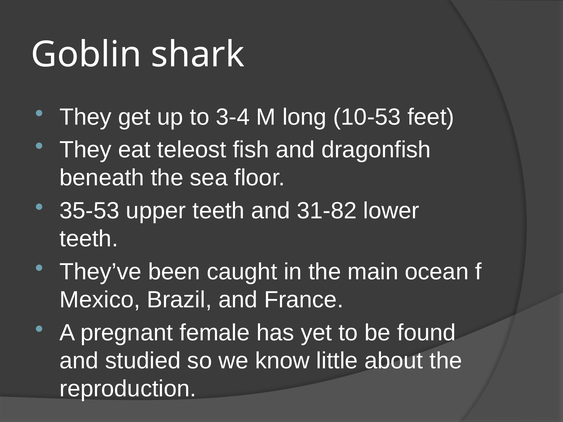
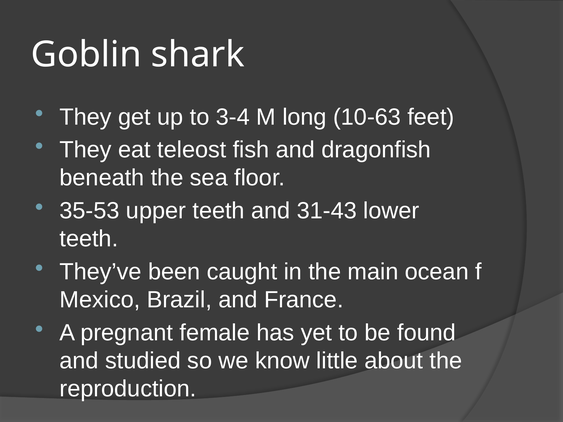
10-53: 10-53 -> 10-63
31-82: 31-82 -> 31-43
